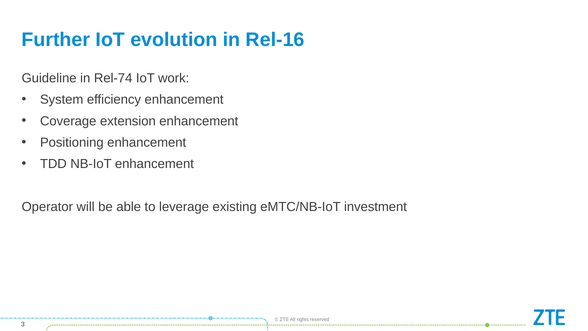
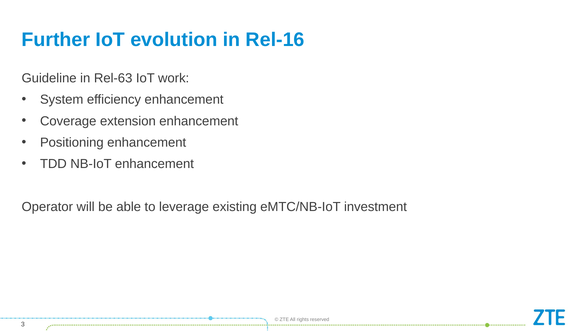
Rel-74: Rel-74 -> Rel-63
